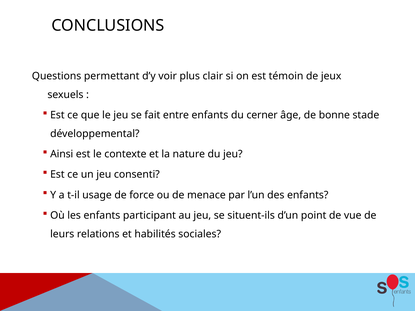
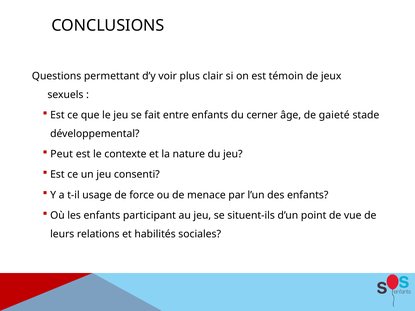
bonne: bonne -> gaieté
Ainsi: Ainsi -> Peut
